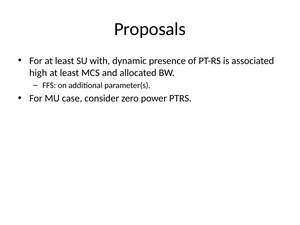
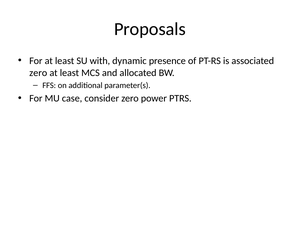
high at (38, 73): high -> zero
